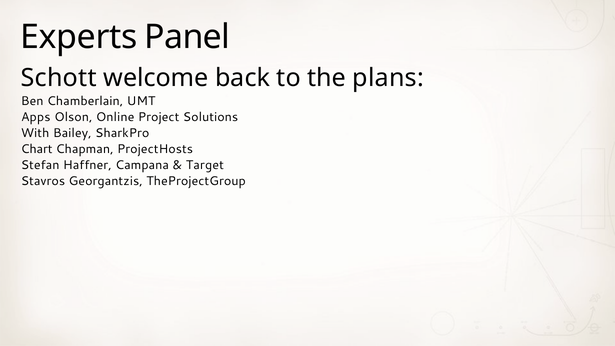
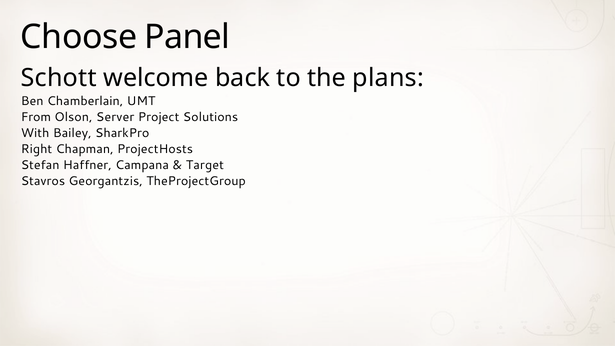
Experts: Experts -> Choose
Apps: Apps -> From
Online: Online -> Server
Chart: Chart -> Right
